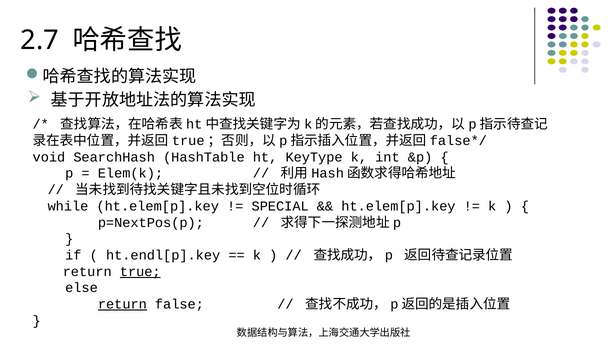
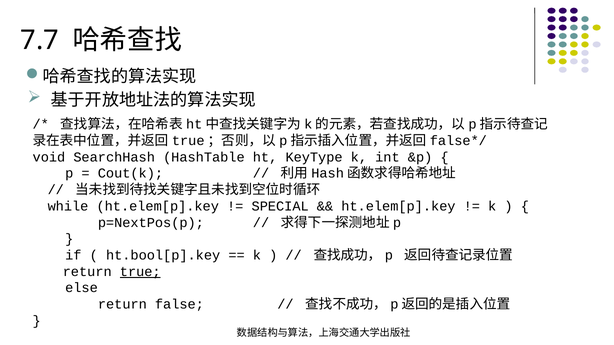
2.7: 2.7 -> 7.7
Elem(k: Elem(k -> Cout(k
ht.endl[p].key: ht.endl[p].key -> ht.bool[p].key
return at (122, 305) underline: present -> none
